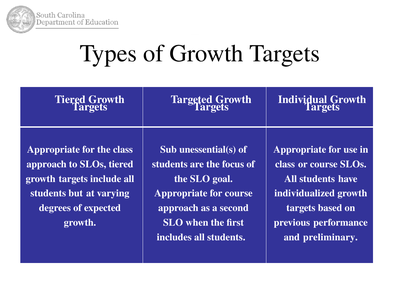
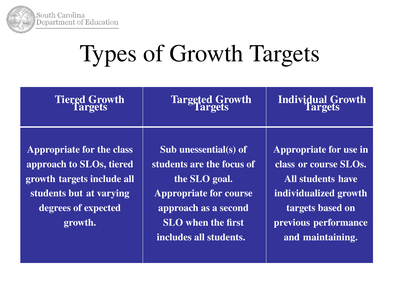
preliminary: preliminary -> maintaining
